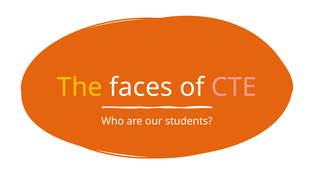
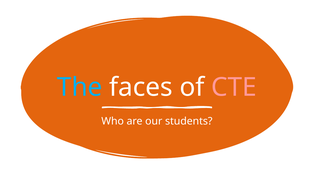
The colour: yellow -> light blue
